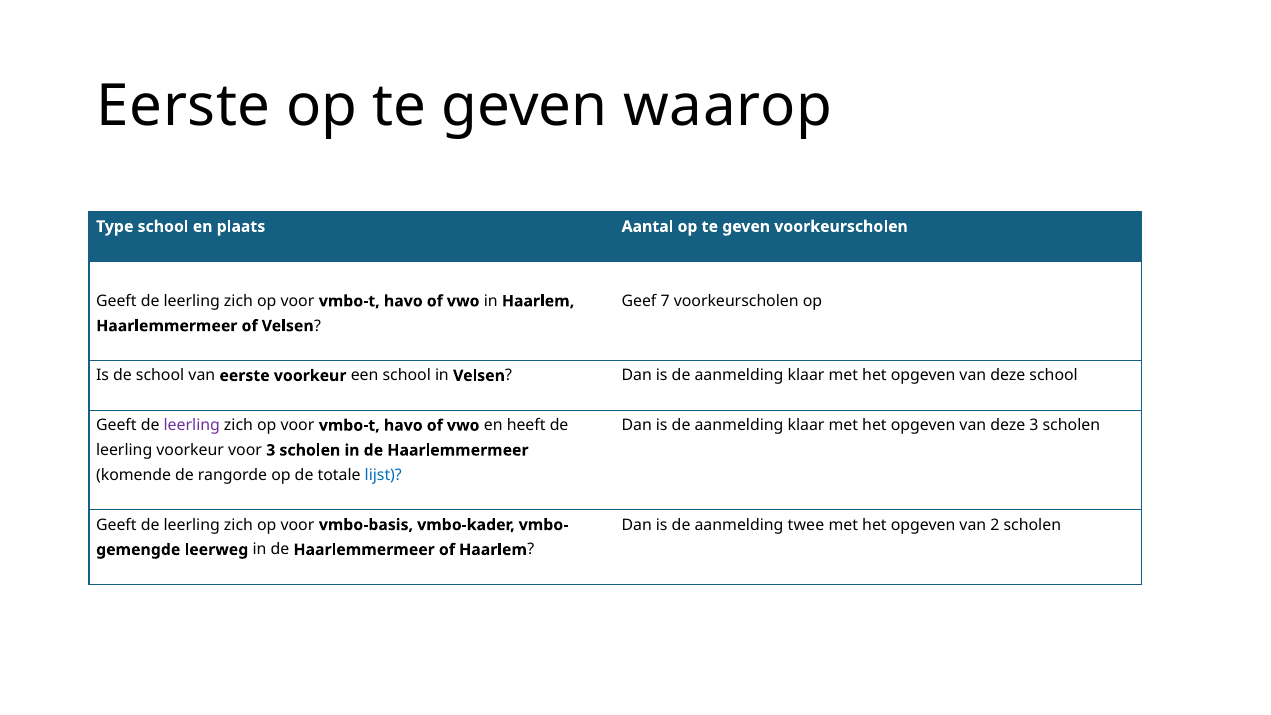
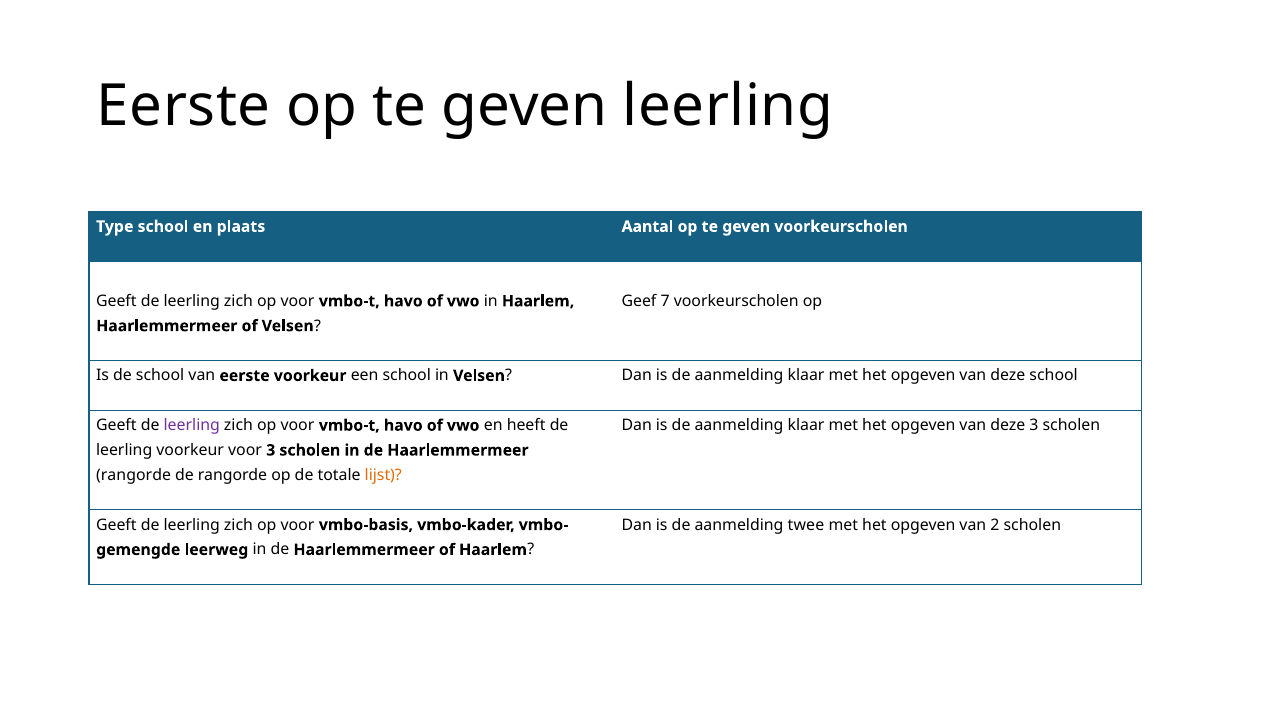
geven waarop: waarop -> leerling
komende at (134, 475): komende -> rangorde
lijst colour: blue -> orange
